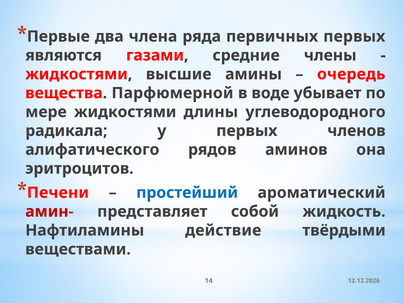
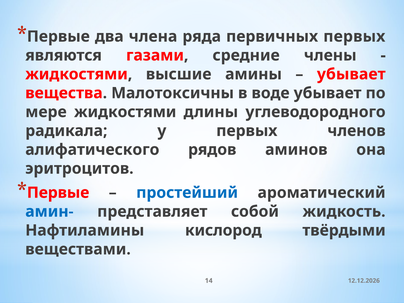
очередь at (351, 74): очередь -> убывает
Парфюмерной: Парфюмерной -> Малотоксичны
Печени at (58, 193): Печени -> Первые
амин- colour: red -> blue
действие: действие -> кислород
